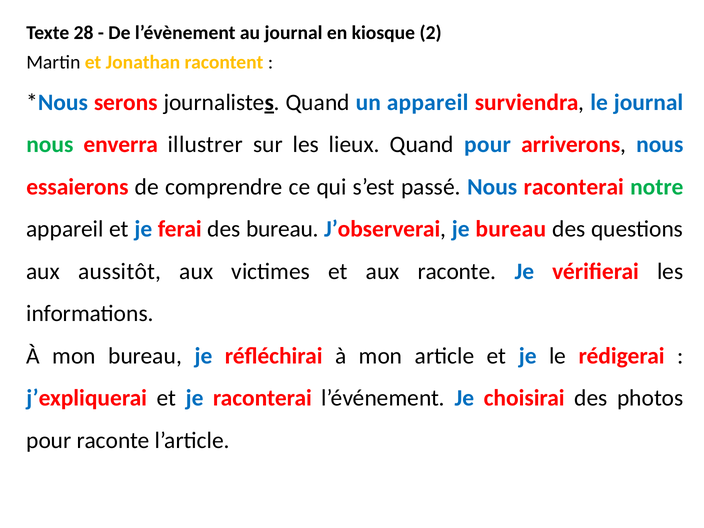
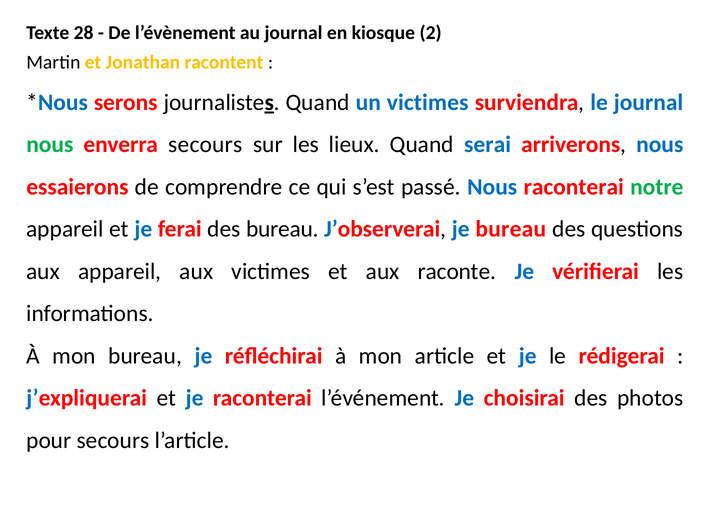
un appareil: appareil -> victimes
enverra illustrer: illustrer -> secours
Quand pour: pour -> serai
aux aussitôt: aussitôt -> appareil
pour raconte: raconte -> secours
